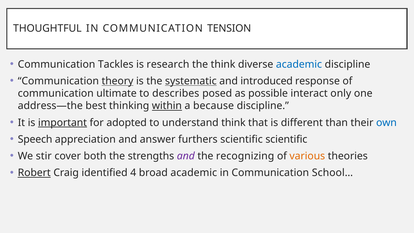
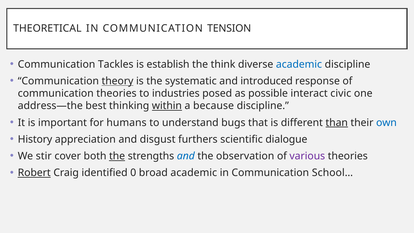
THOUGHTFUL: THOUGHTFUL -> THEORETICAL
research: research -> establish
systematic underline: present -> none
communication ultimate: ultimate -> theories
describes: describes -> industries
only: only -> civic
important underline: present -> none
adopted: adopted -> humans
understand think: think -> bugs
than underline: none -> present
Speech: Speech -> History
answer: answer -> disgust
scientific scientific: scientific -> dialogue
the at (117, 156) underline: none -> present
and at (186, 156) colour: purple -> blue
recognizing: recognizing -> observation
various colour: orange -> purple
4: 4 -> 0
